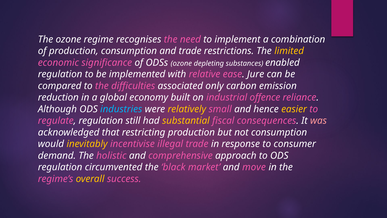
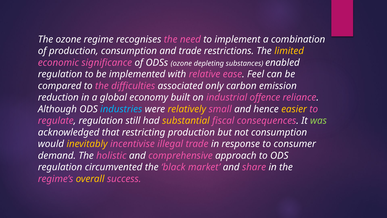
Jure: Jure -> Feel
was colour: pink -> light green
move: move -> share
